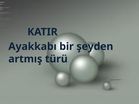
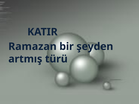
Ayakkabı: Ayakkabı -> Ramazan
